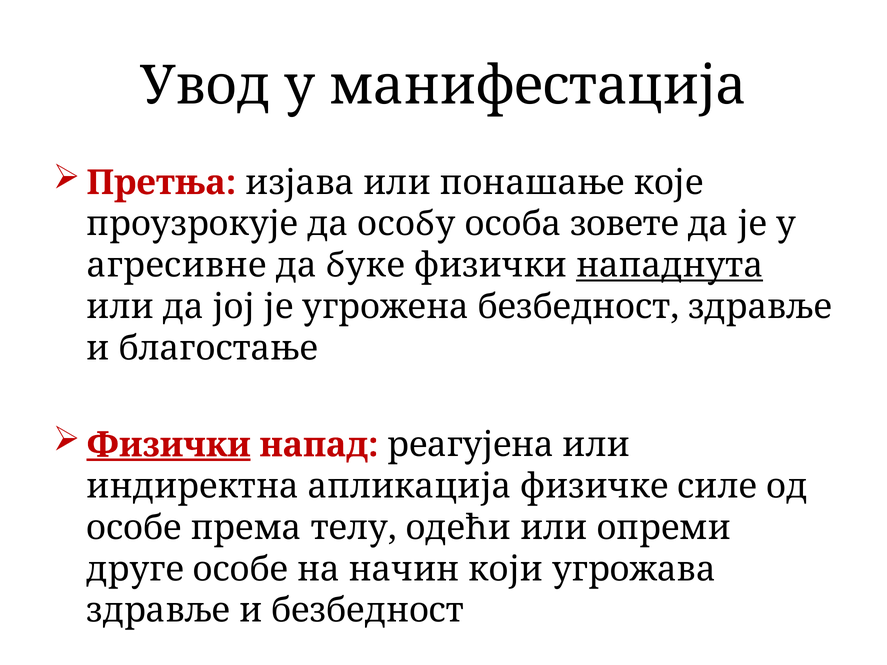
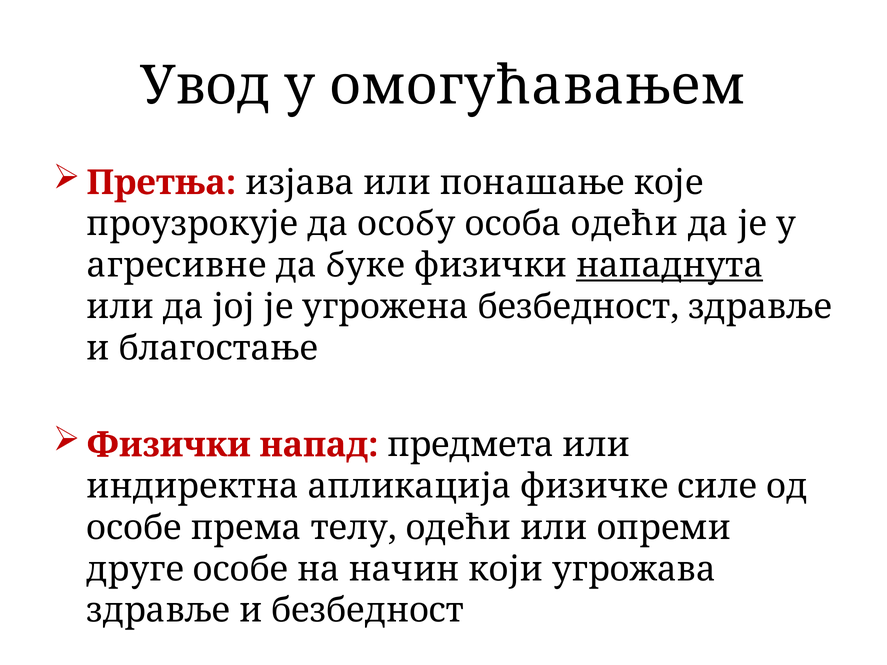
манифестација: манифестација -> омогућавањем
особа зовете: зовете -> одећи
Физички at (169, 445) underline: present -> none
реагујена: реагујена -> предмета
